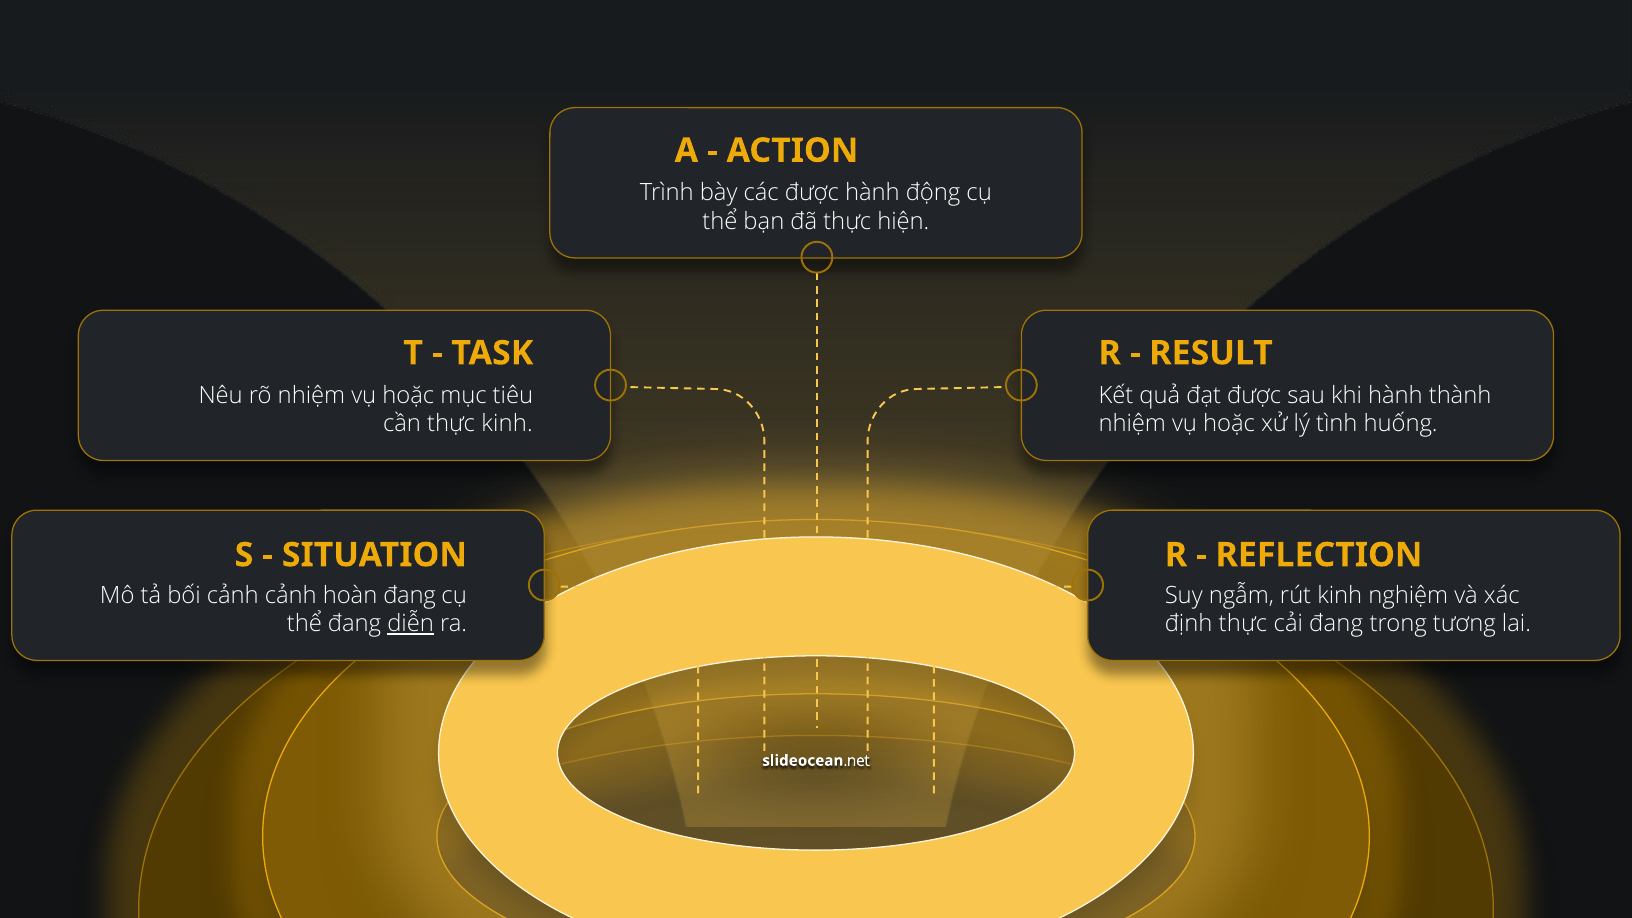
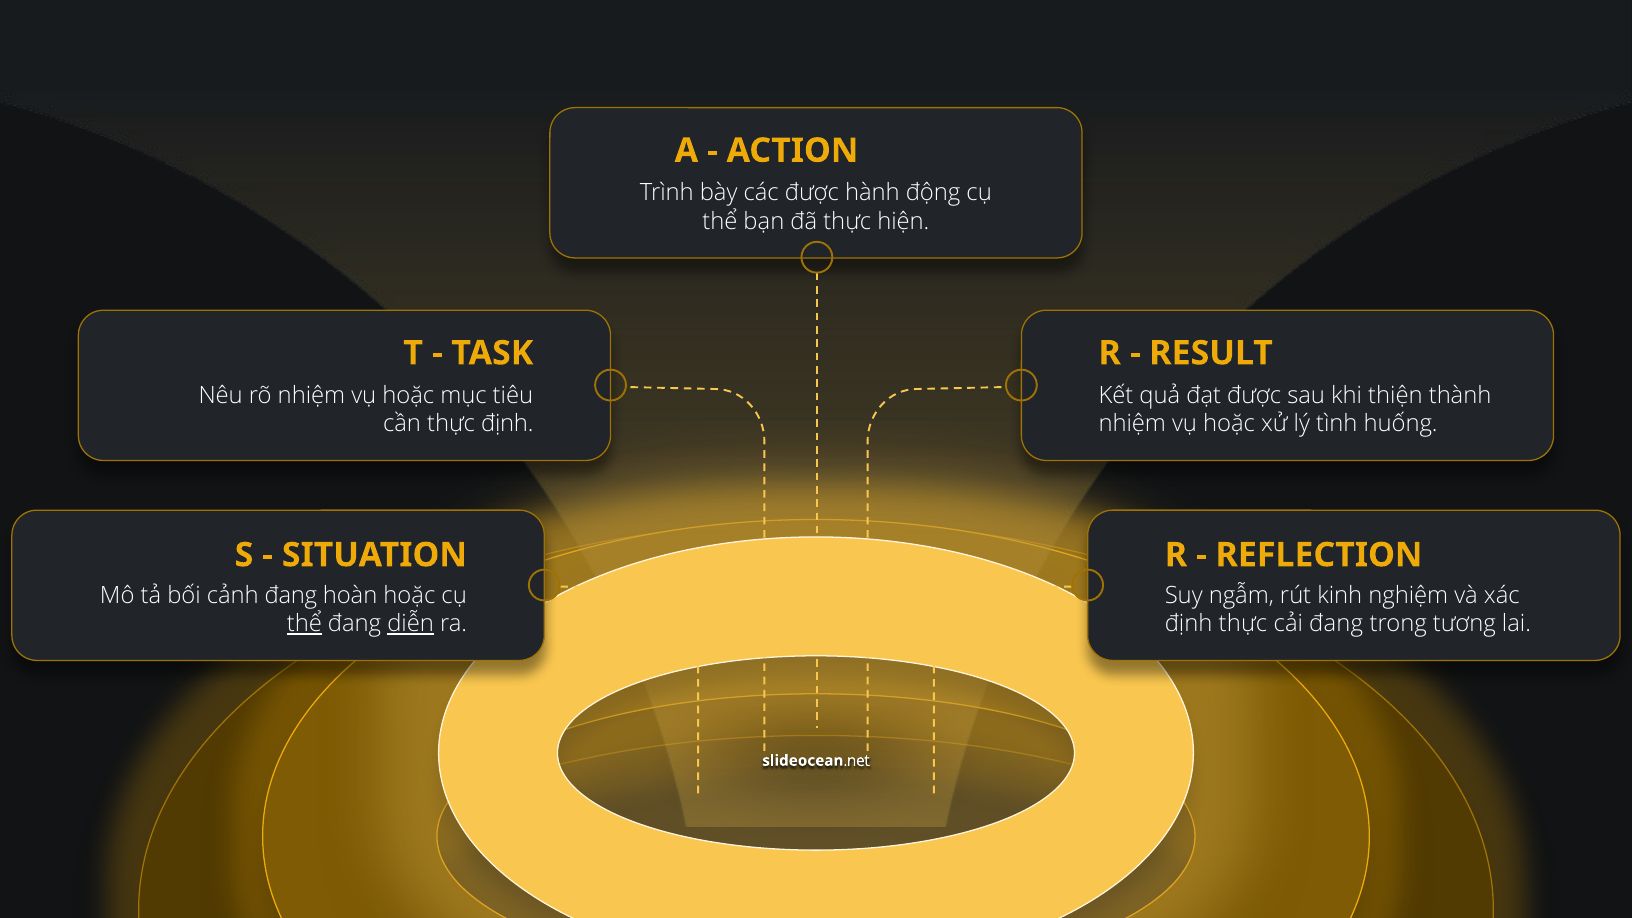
khi hành: hành -> thiện
thực kinh: kinh -> định
cảnh cảnh: cảnh -> đang
hoàn đang: đang -> hoặc
thể at (304, 624) underline: none -> present
